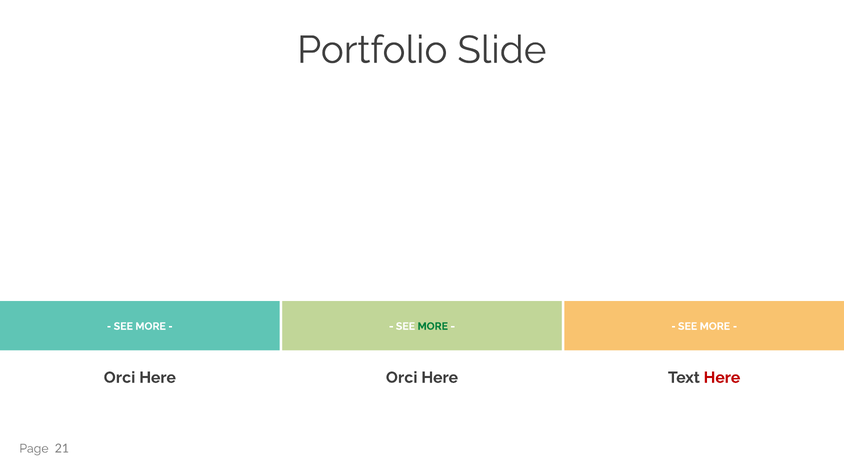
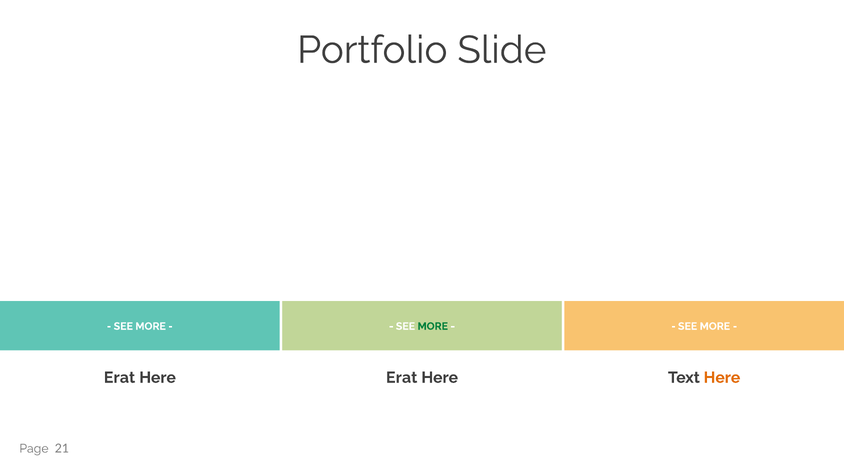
Orci at (119, 377): Orci -> Erat
Here Orci: Orci -> Erat
Here at (722, 377) colour: red -> orange
